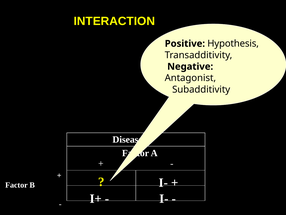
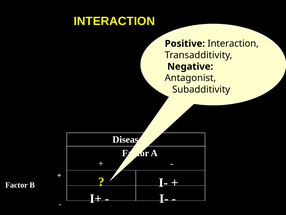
Positive Hypothesis: Hypothesis -> Interaction
